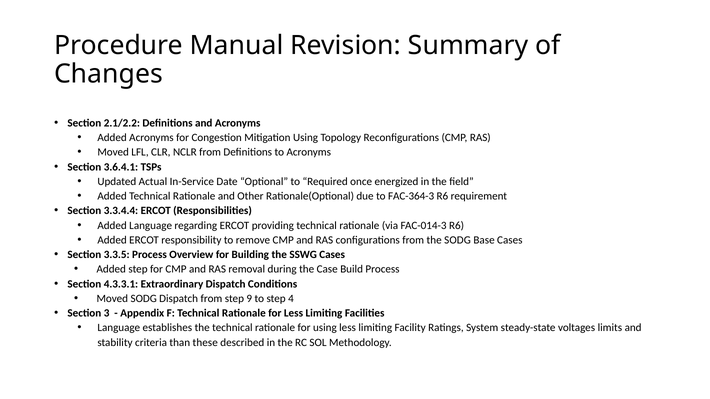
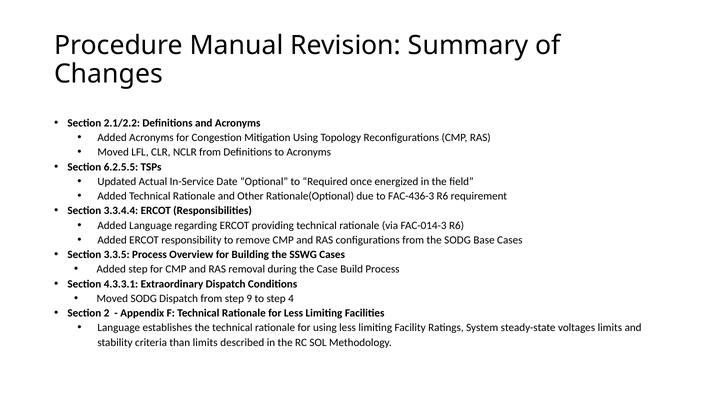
3.6.4.1: 3.6.4.1 -> 6.2.5.5
FAC-364-3: FAC-364-3 -> FAC-436-3
3: 3 -> 2
than these: these -> limits
